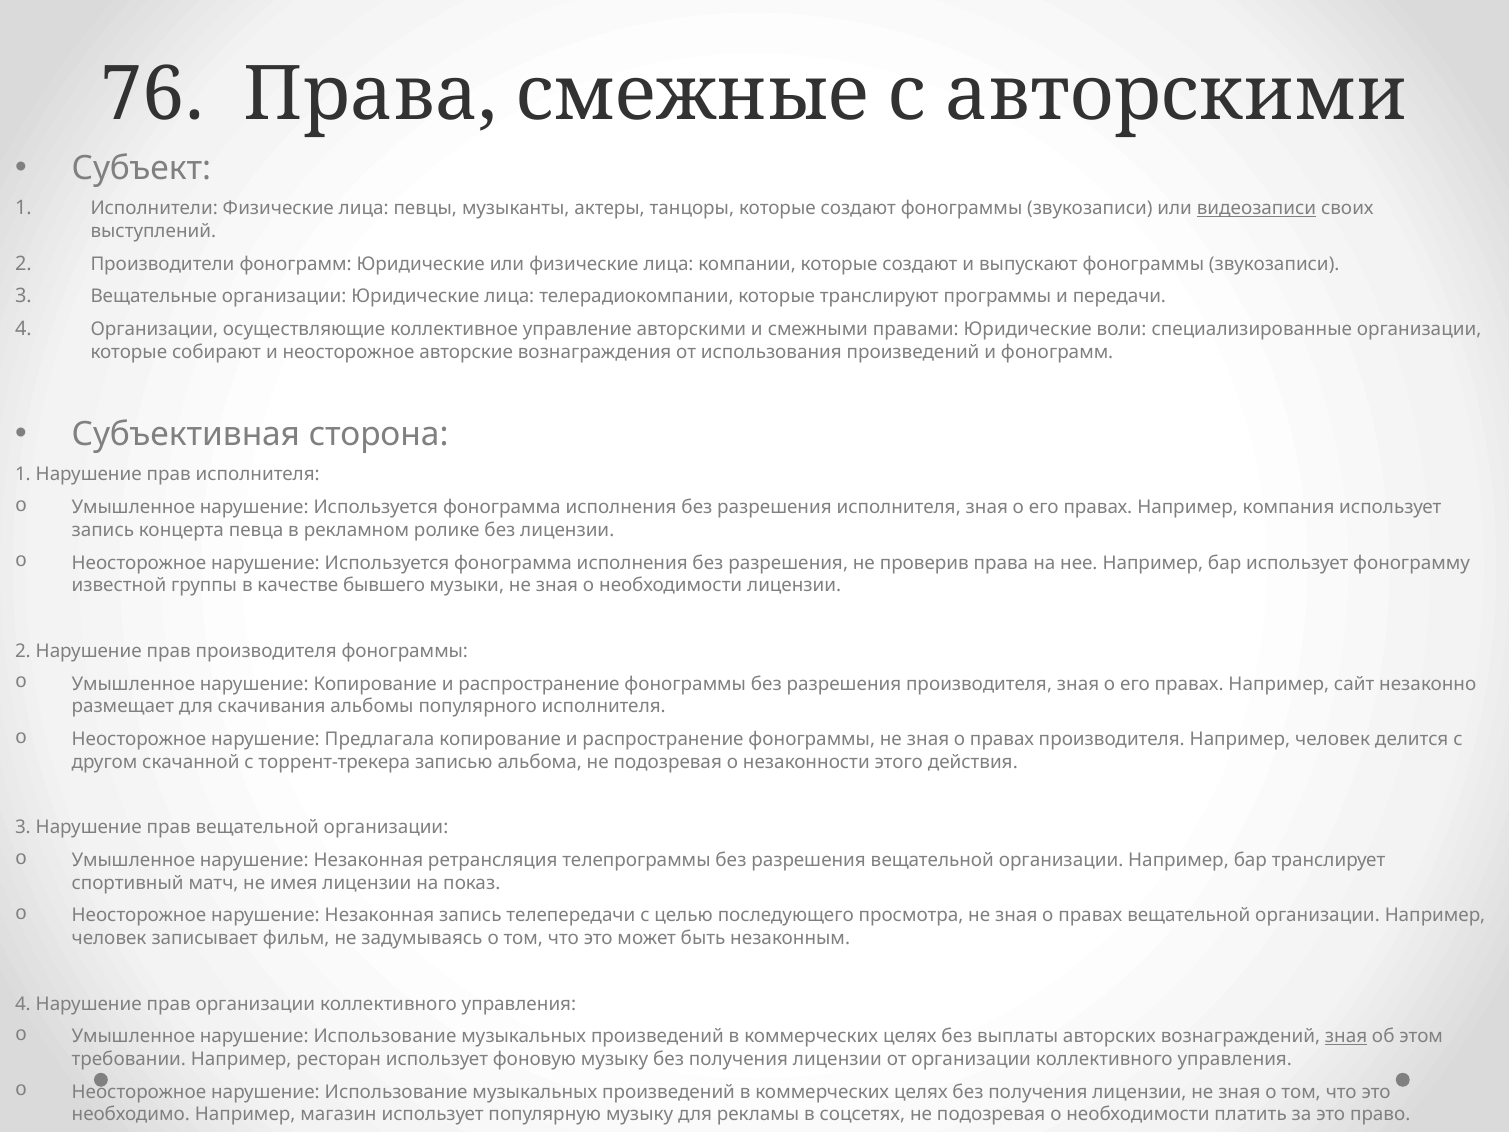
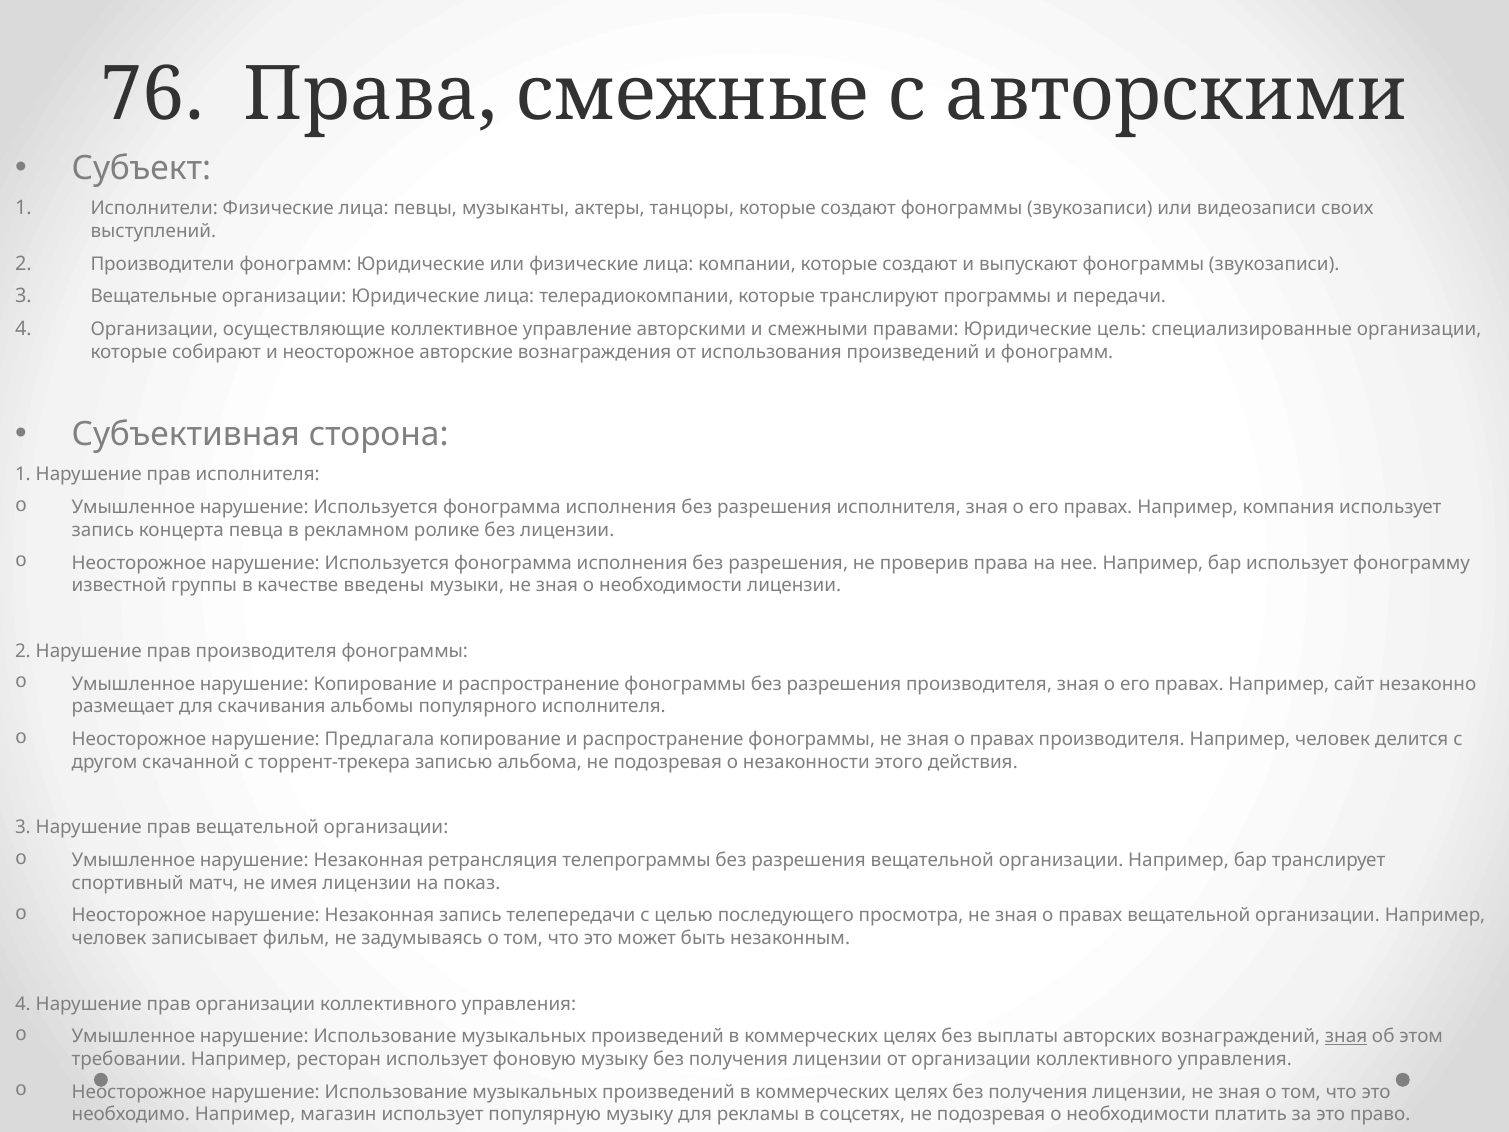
видеозаписи underline: present -> none
воли: воли -> цель
бывшего: бывшего -> введены
